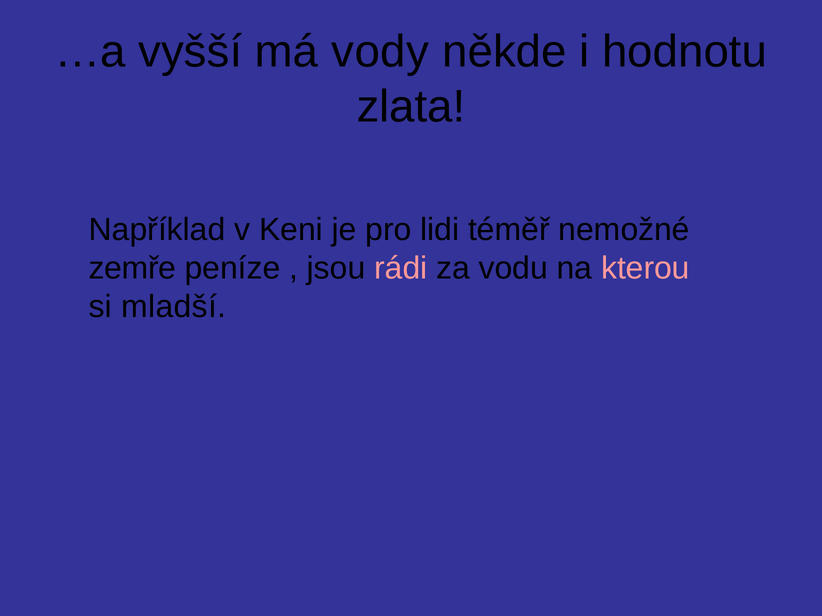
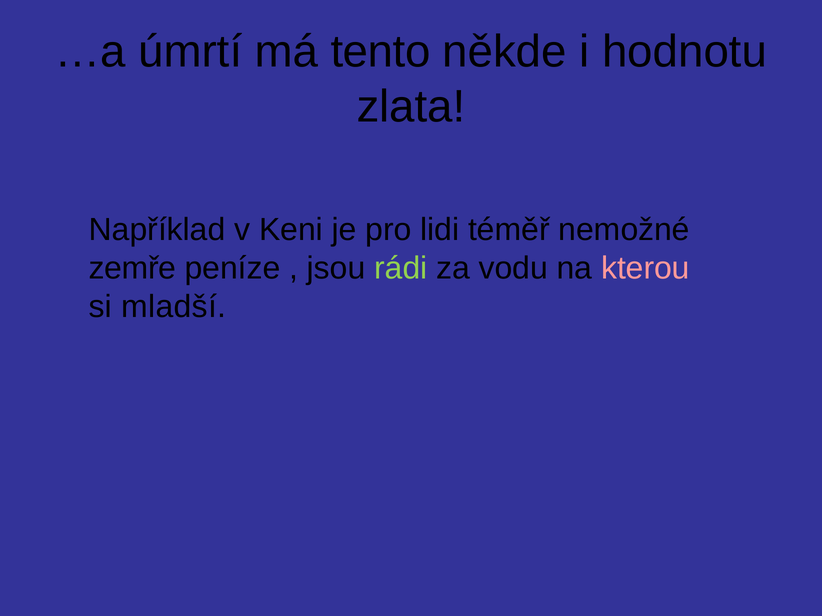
vyšší: vyšší -> úmrtí
vody: vody -> tento
rádi colour: pink -> light green
